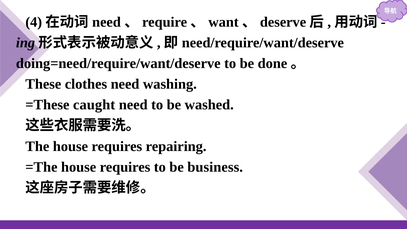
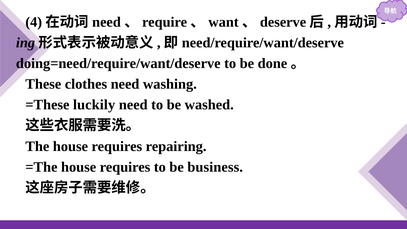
caught: caught -> luckily
